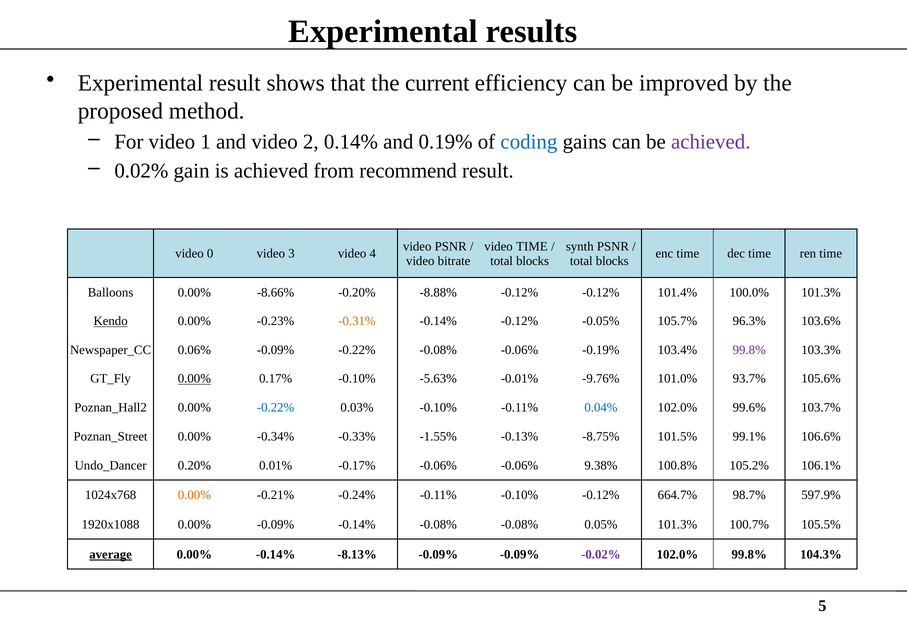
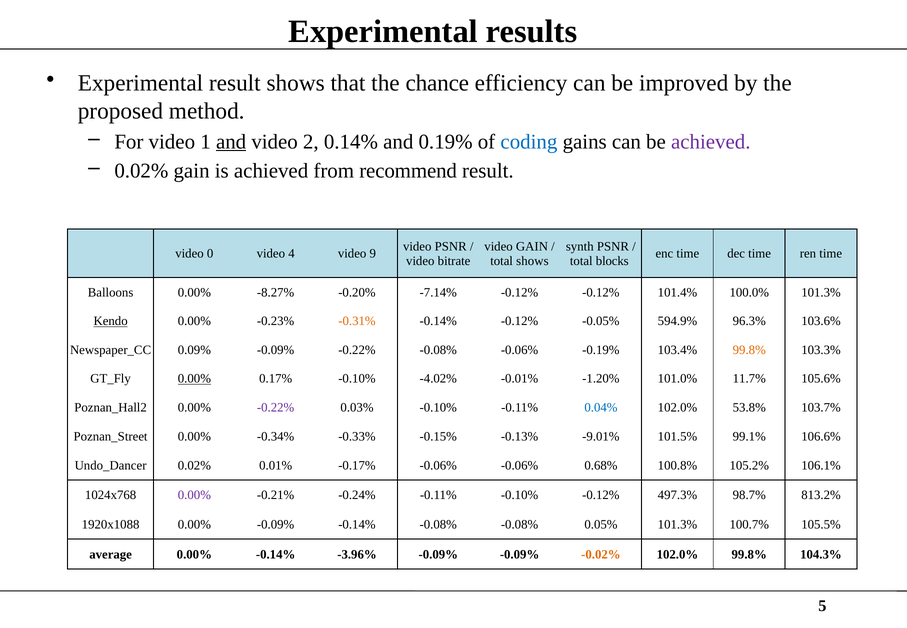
current: current -> chance
and at (231, 142) underline: none -> present
video TIME: TIME -> GAIN
3: 3 -> 4
4: 4 -> 9
blocks at (533, 261): blocks -> shows
-8.66%: -8.66% -> -8.27%
-8.88%: -8.88% -> -7.14%
105.7%: 105.7% -> 594.9%
0.06%: 0.06% -> 0.09%
99.8% at (749, 350) colour: purple -> orange
-5.63%: -5.63% -> -4.02%
-9.76%: -9.76% -> -1.20%
93.7%: 93.7% -> 11.7%
-0.22% at (276, 408) colour: blue -> purple
99.6%: 99.6% -> 53.8%
-1.55%: -1.55% -> -0.15%
-8.75%: -8.75% -> -9.01%
0.20% at (194, 466): 0.20% -> 0.02%
9.38%: 9.38% -> 0.68%
0.00% at (194, 495) colour: orange -> purple
664.7%: 664.7% -> 497.3%
597.9%: 597.9% -> 813.2%
average underline: present -> none
-8.13%: -8.13% -> -3.96%
-0.02% colour: purple -> orange
